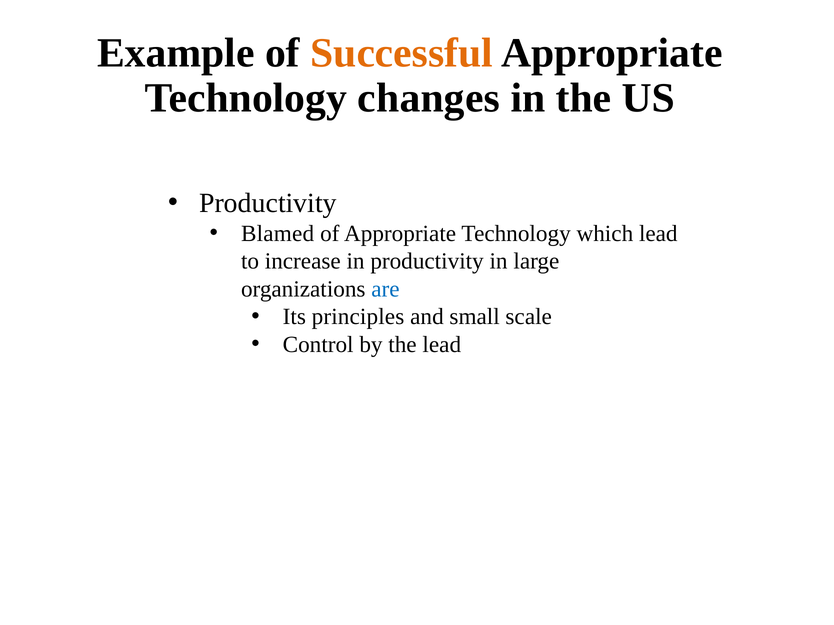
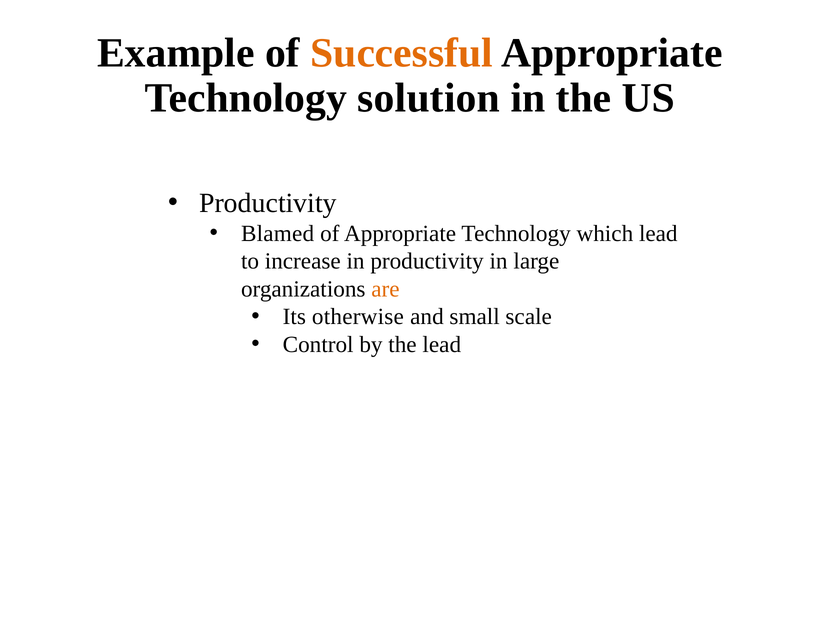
changes: changes -> solution
are colour: blue -> orange
principles: principles -> otherwise
